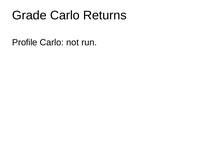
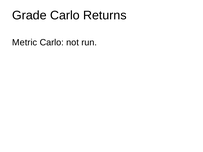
Profile: Profile -> Metric
